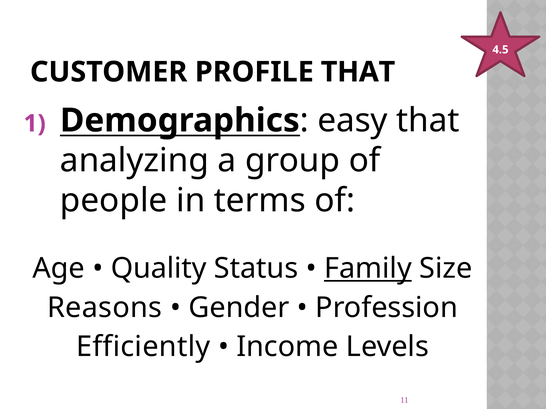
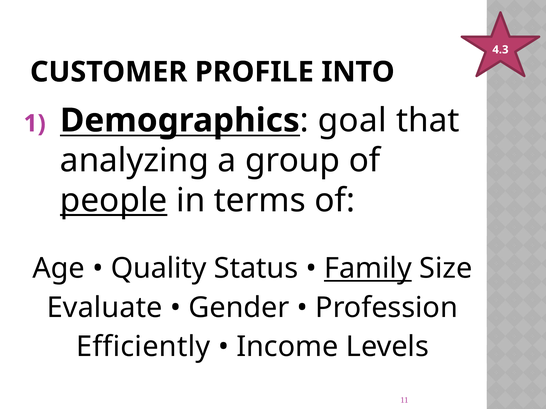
4.5: 4.5 -> 4.3
PROFILE THAT: THAT -> INTO
easy: easy -> goal
people underline: none -> present
Reasons: Reasons -> Evaluate
